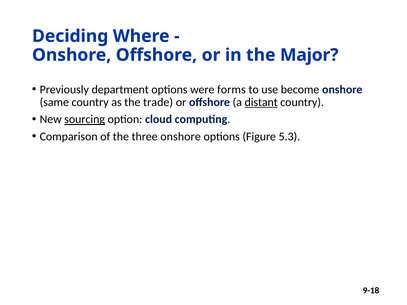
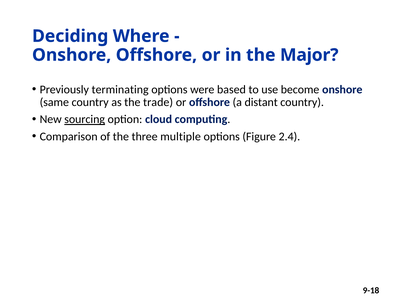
department: department -> terminating
forms: forms -> based
distant underline: present -> none
three onshore: onshore -> multiple
5.3: 5.3 -> 2.4
